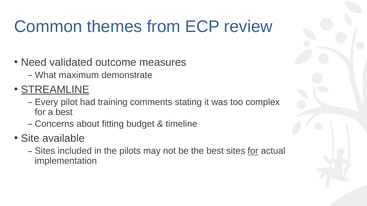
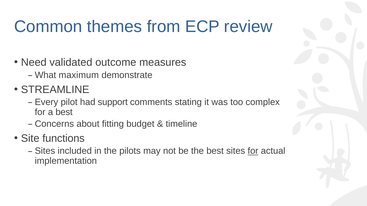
STREAMLINE underline: present -> none
training: training -> support
available: available -> functions
